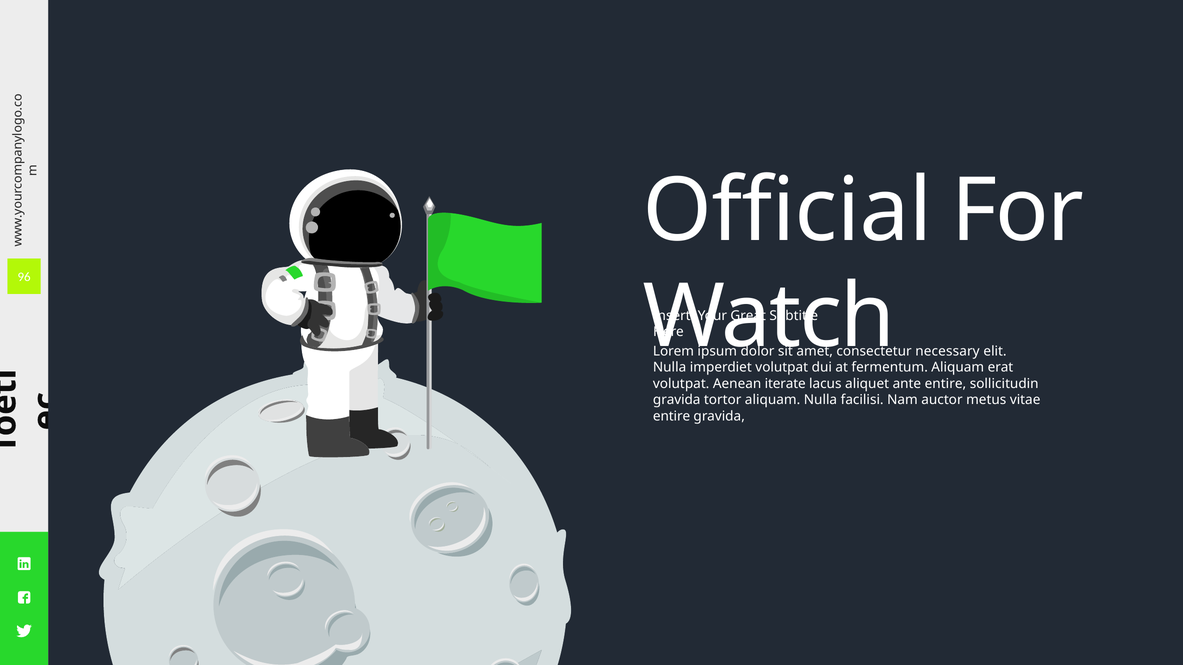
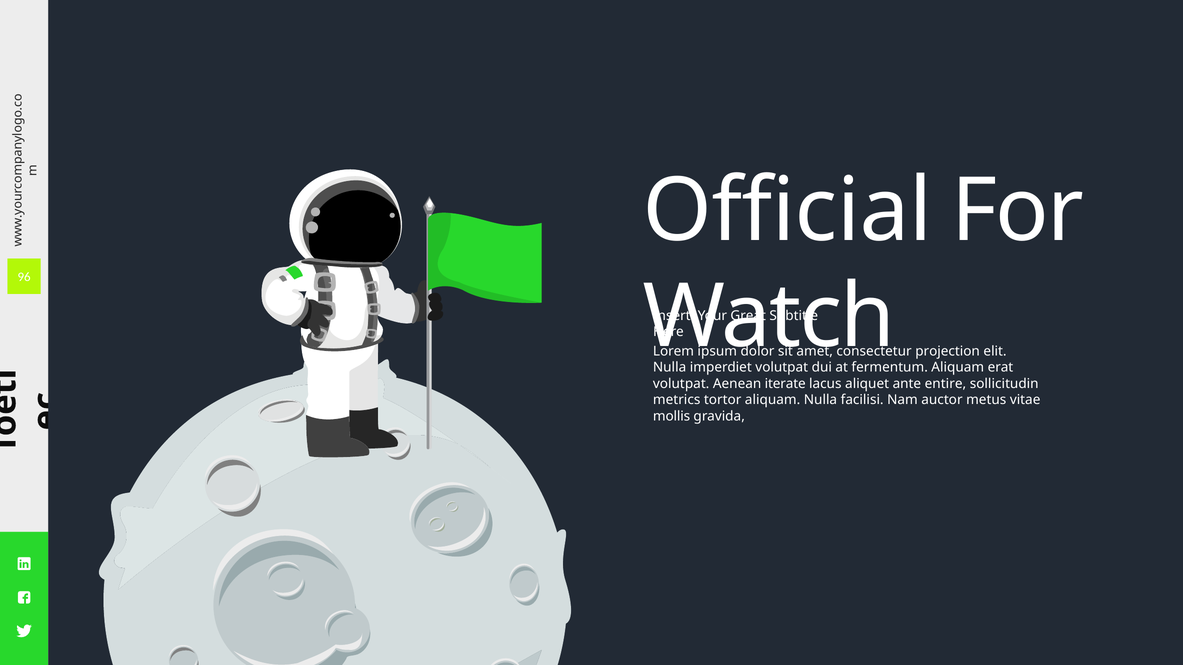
necessary: necessary -> projection
gravida at (677, 400): gravida -> metrics
entire at (672, 416): entire -> mollis
